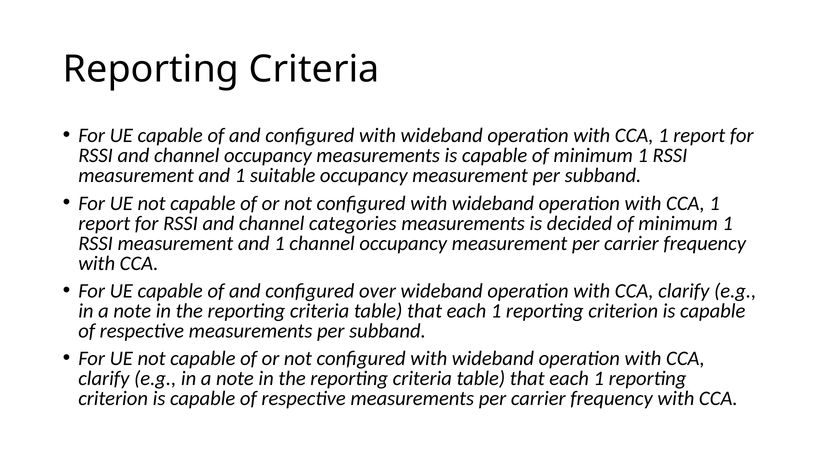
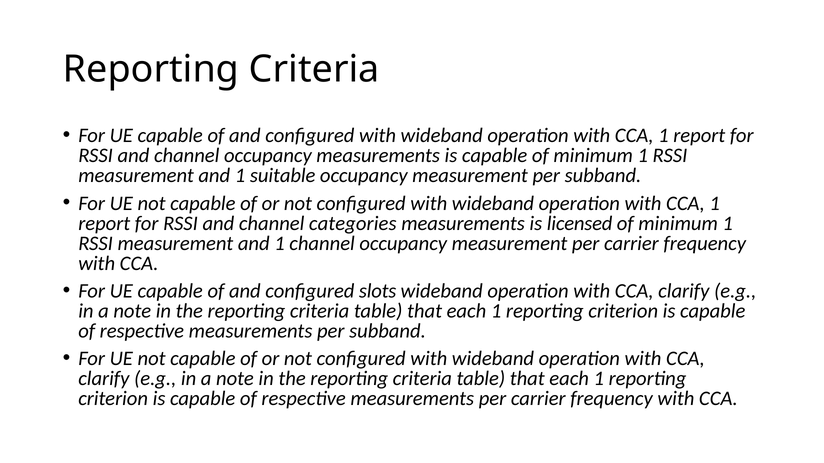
decided: decided -> licensed
over: over -> slots
